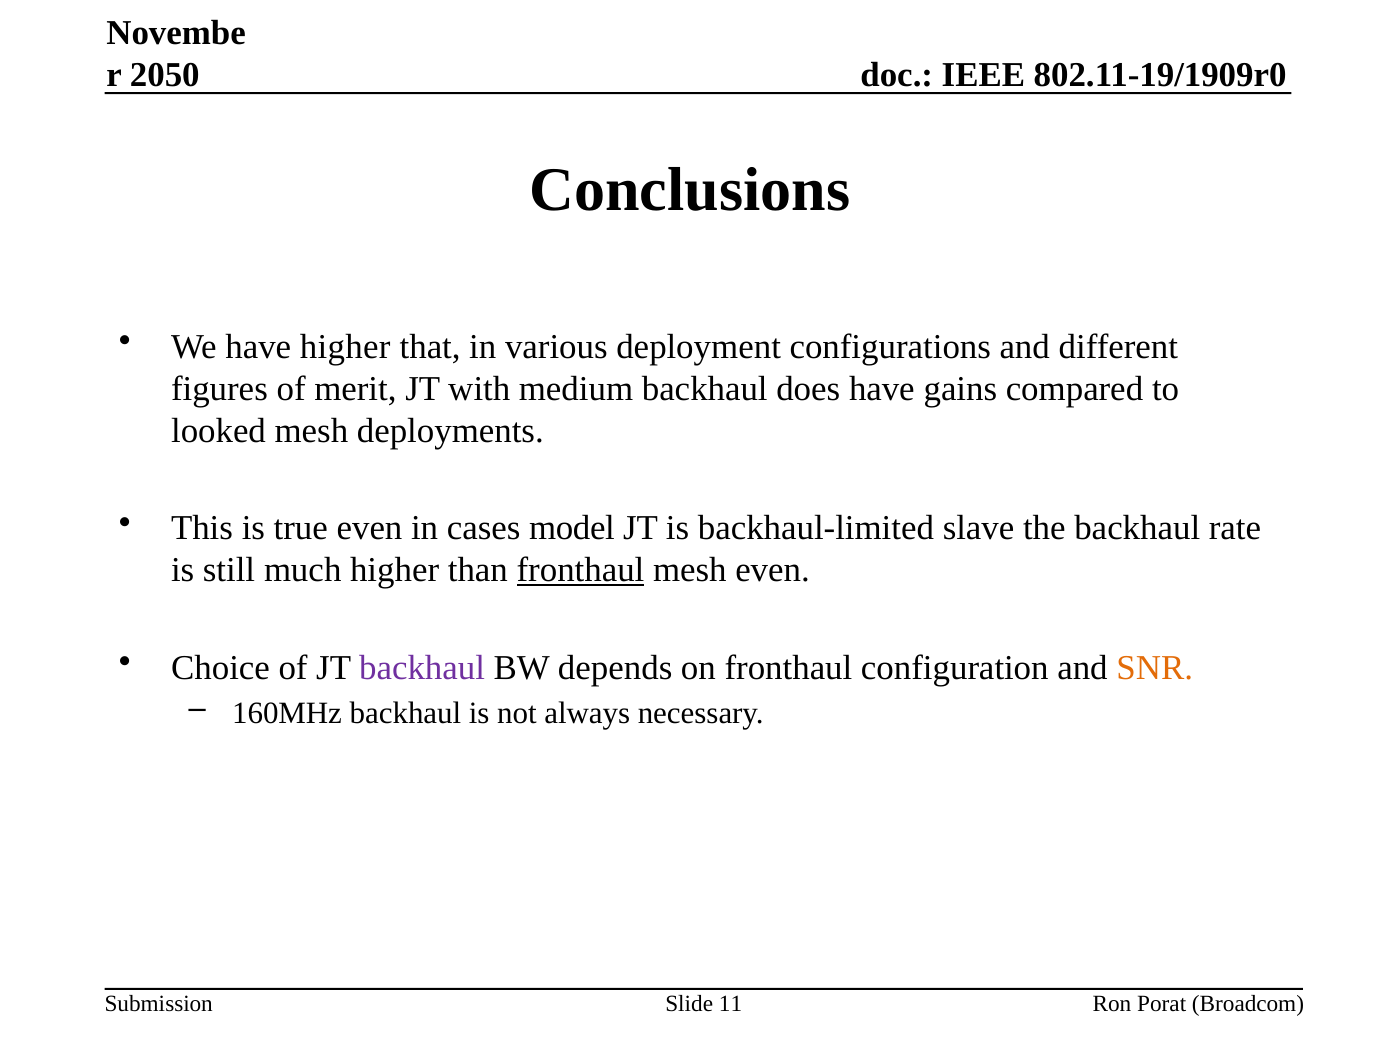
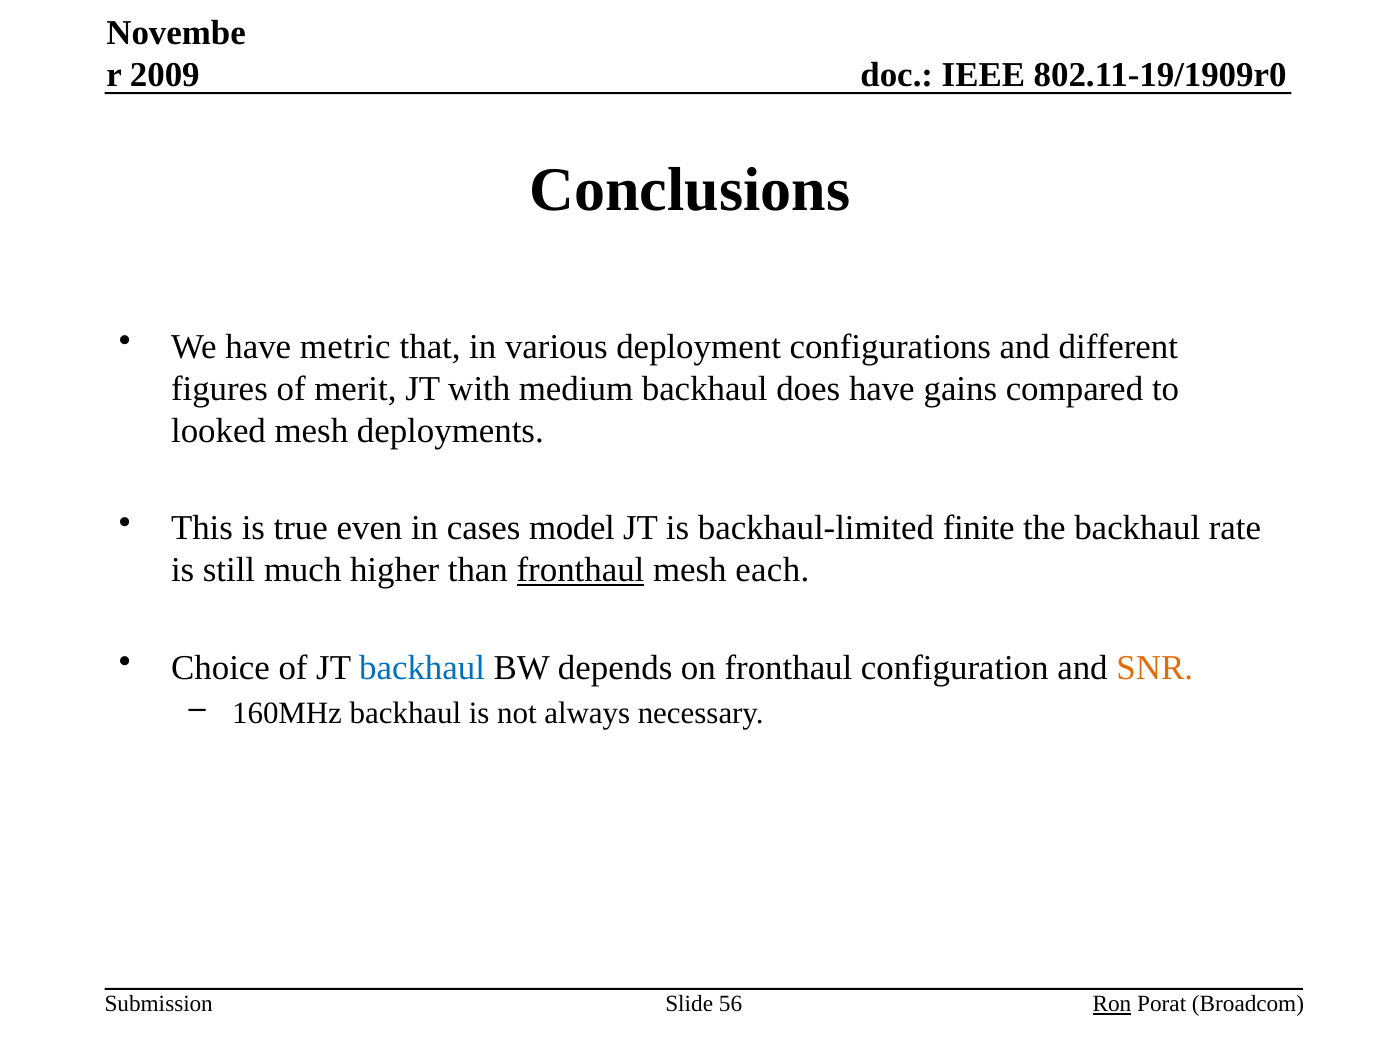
2050: 2050 -> 2009
have higher: higher -> metric
slave: slave -> finite
mesh even: even -> each
backhaul at (422, 668) colour: purple -> blue
Ron underline: none -> present
11: 11 -> 56
